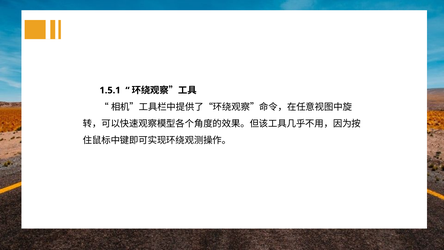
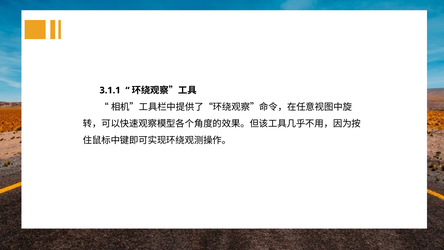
1.5.1: 1.5.1 -> 3.1.1
